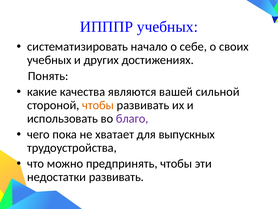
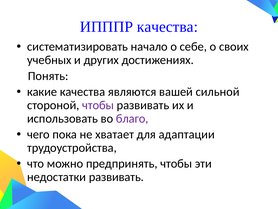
ИПППР учебных: учебных -> качества
чтобы at (98, 105) colour: orange -> purple
выпускных: выпускных -> адаптации
